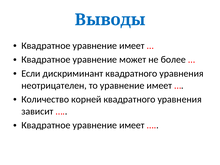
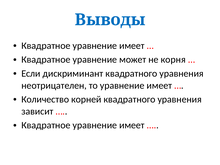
более: более -> корня
